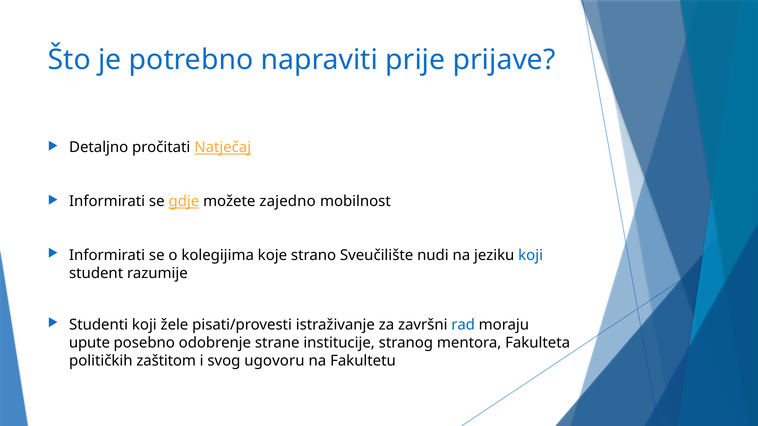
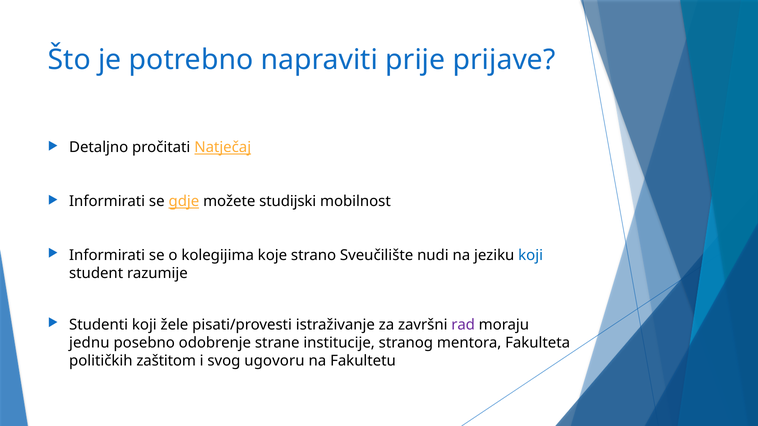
zajedno: zajedno -> studijski
rad colour: blue -> purple
upute: upute -> jednu
